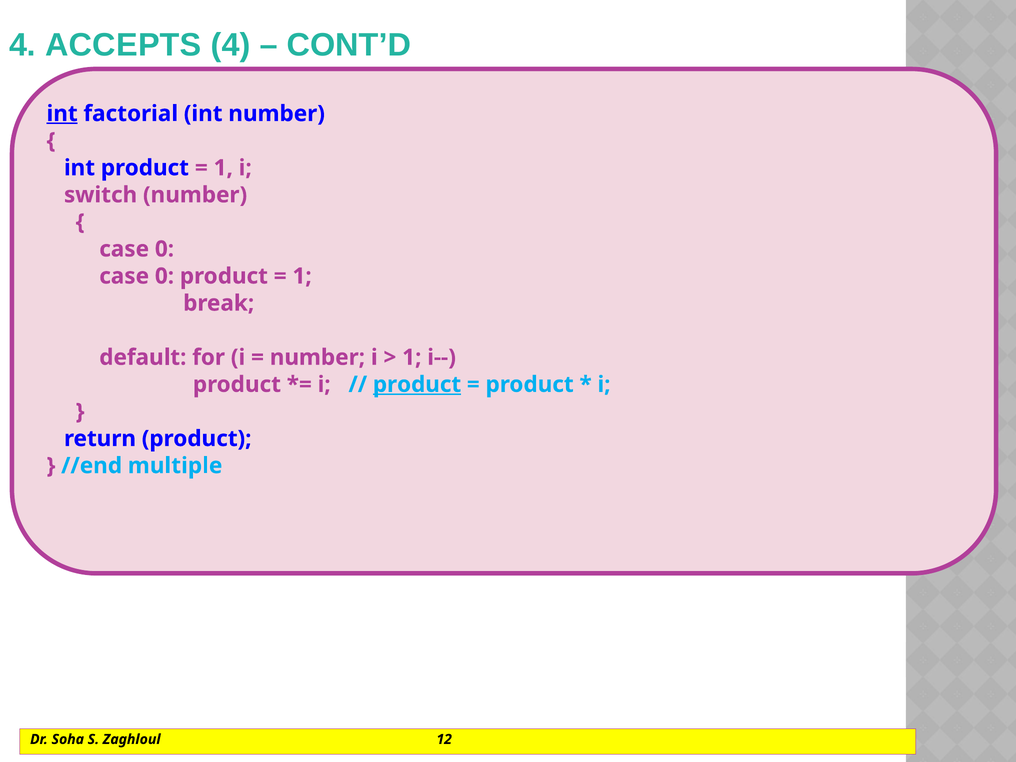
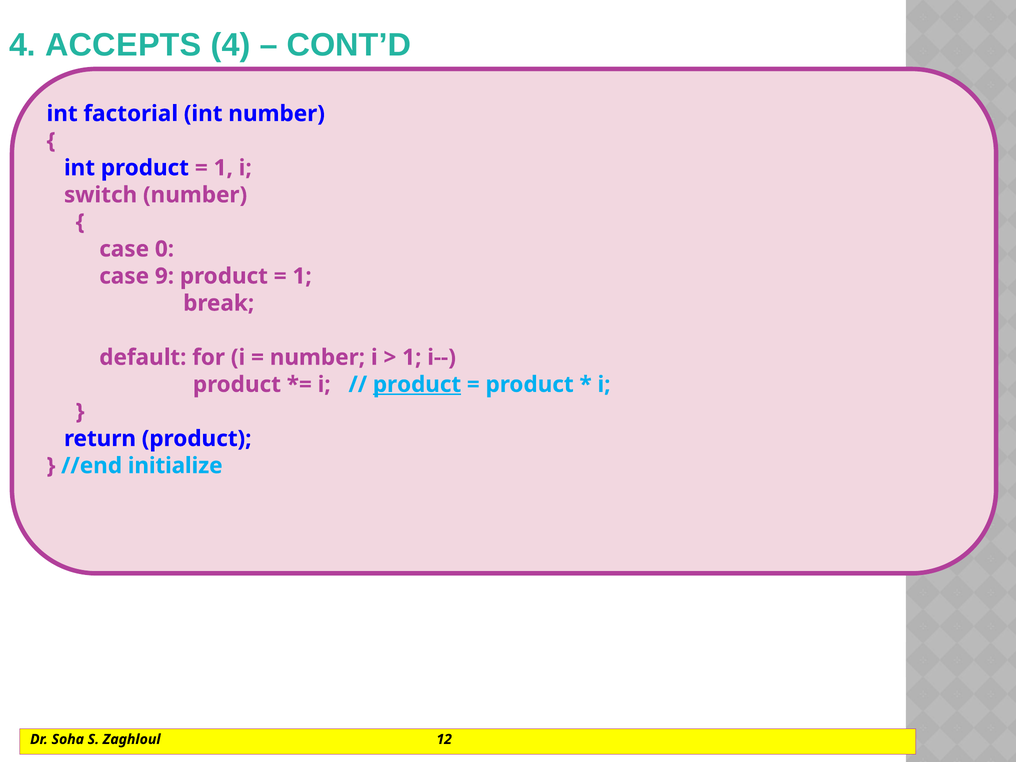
int at (62, 114) underline: present -> none
0 at (164, 276): 0 -> 9
multiple: multiple -> initialize
